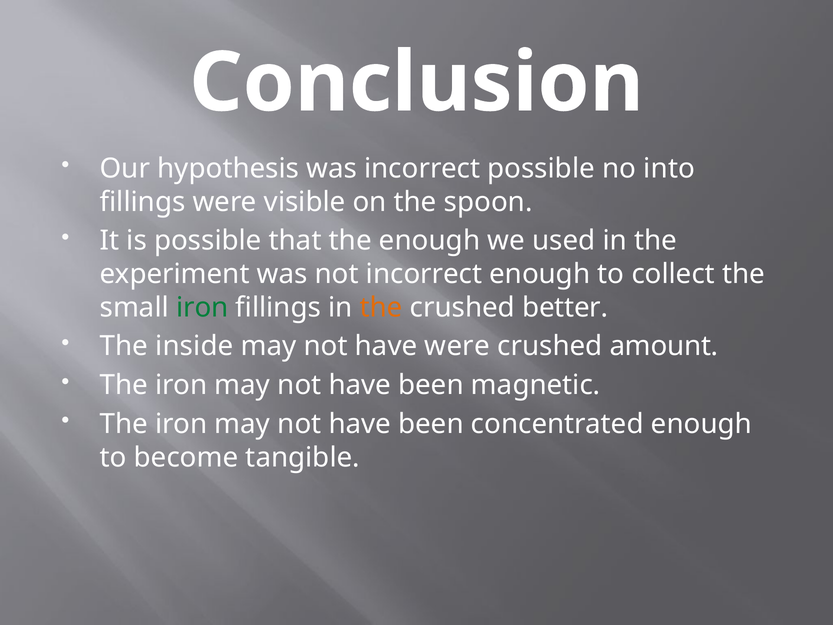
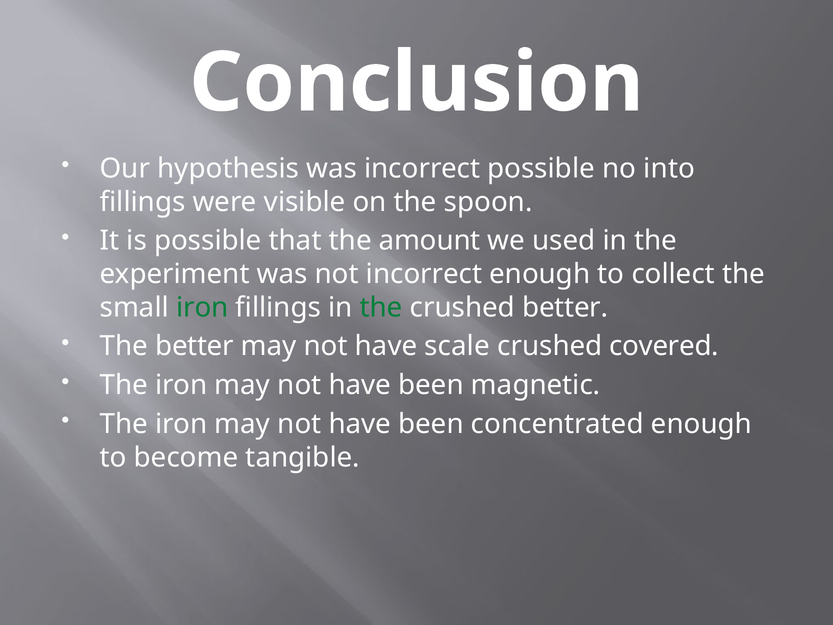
the enough: enough -> amount
the at (381, 307) colour: orange -> green
The inside: inside -> better
have were: were -> scale
amount: amount -> covered
